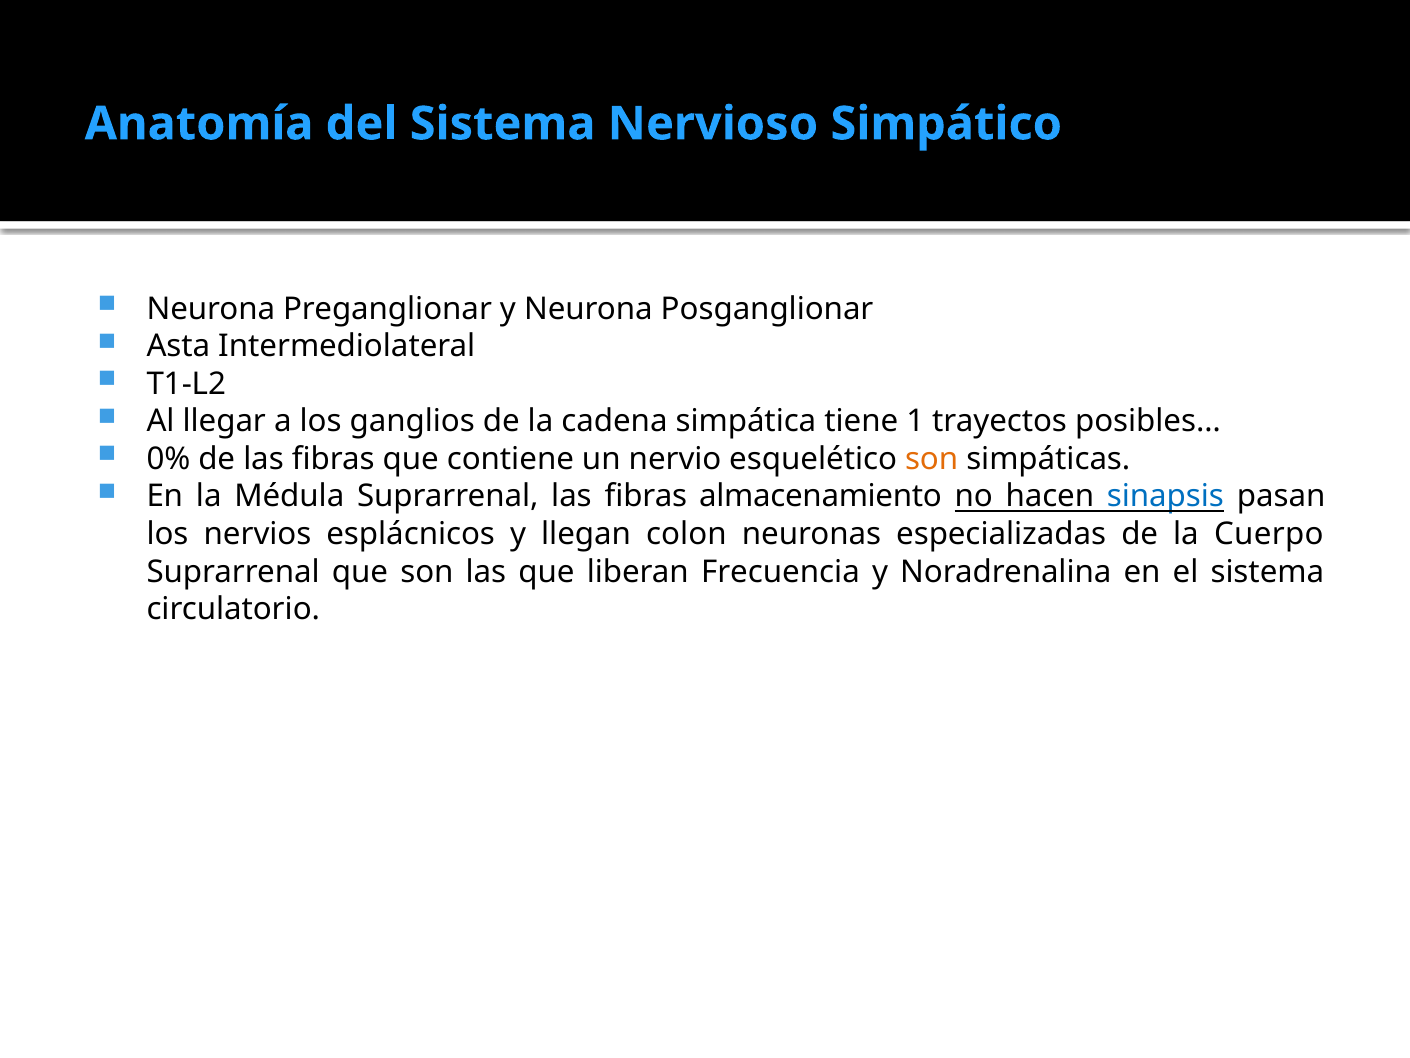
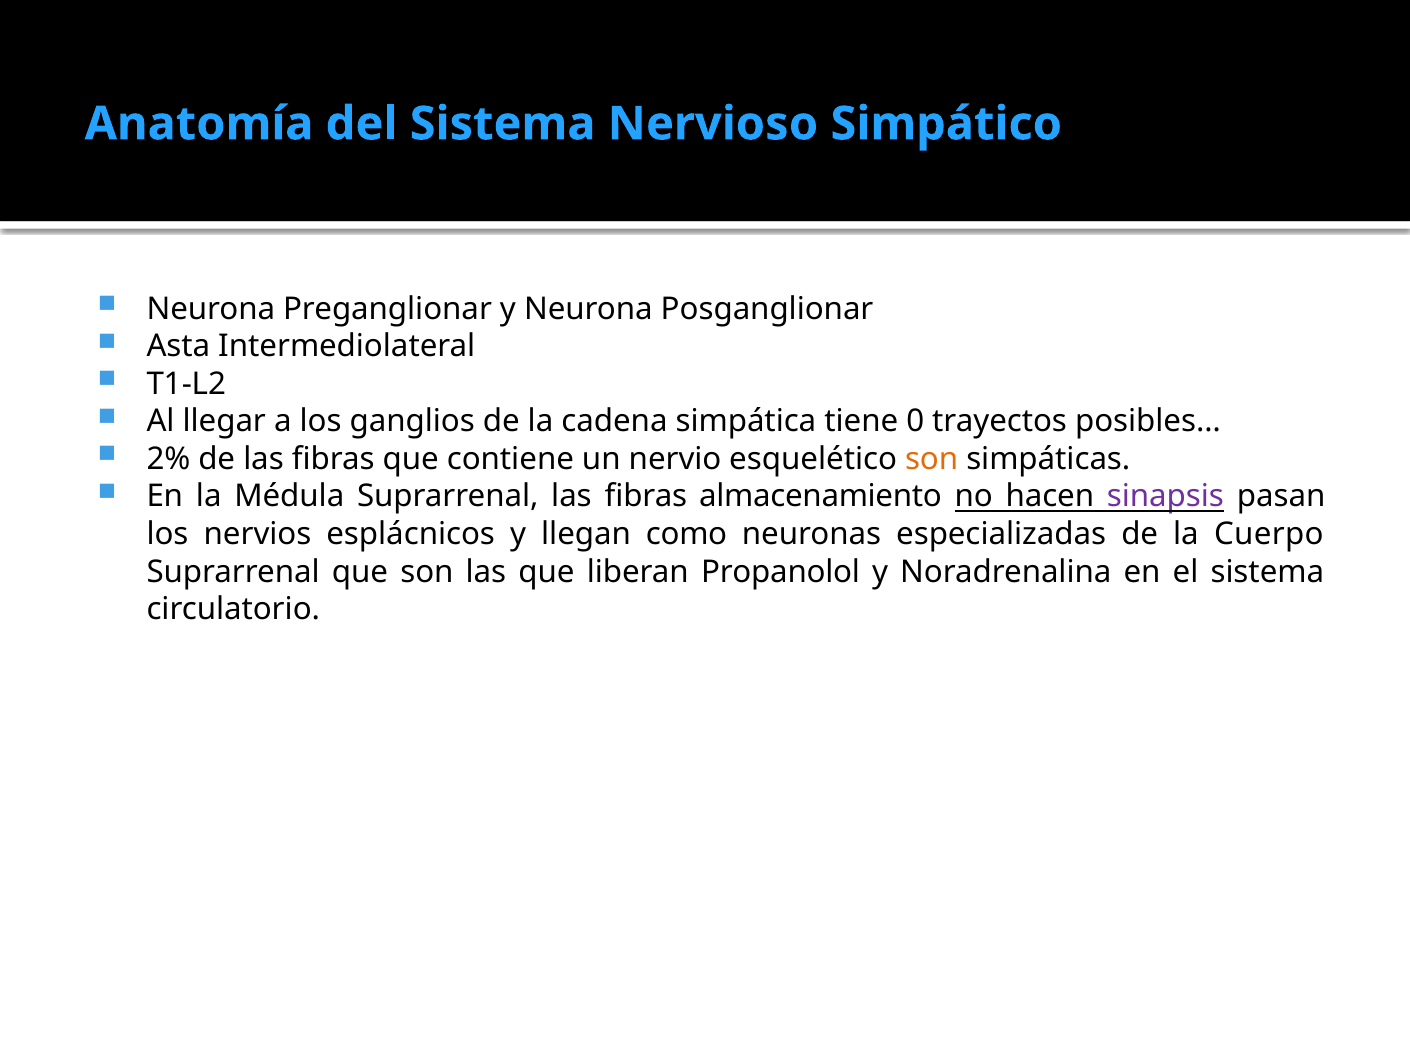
1: 1 -> 0
0%: 0% -> 2%
sinapsis colour: blue -> purple
colon: colon -> como
Frecuencia: Frecuencia -> Propanolol
